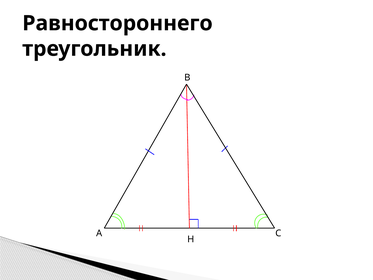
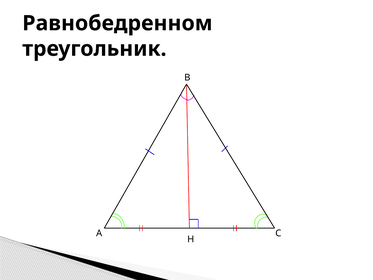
Равностороннего: Равностороннего -> Равнобедренном
